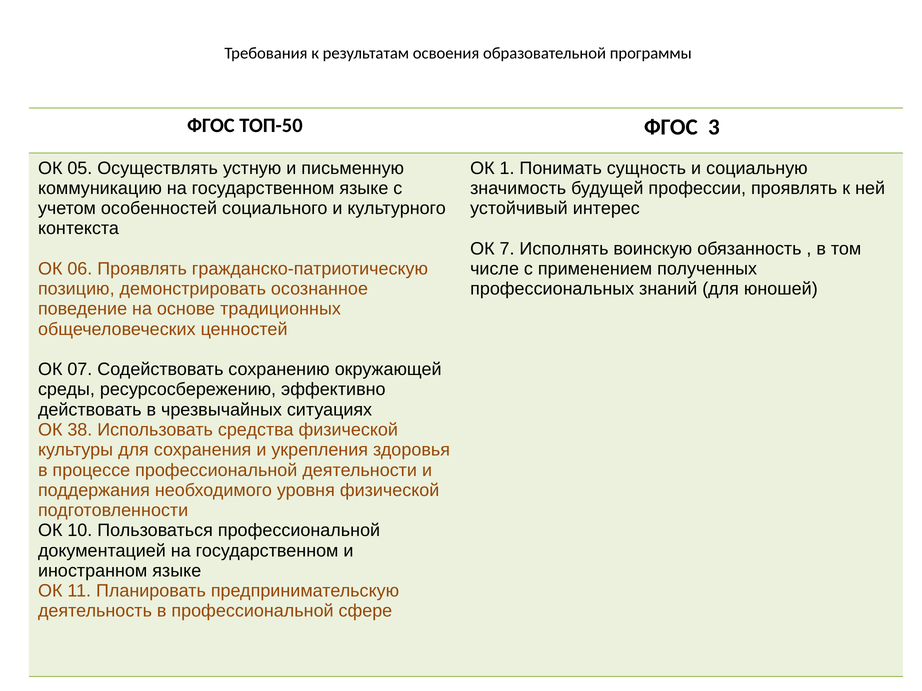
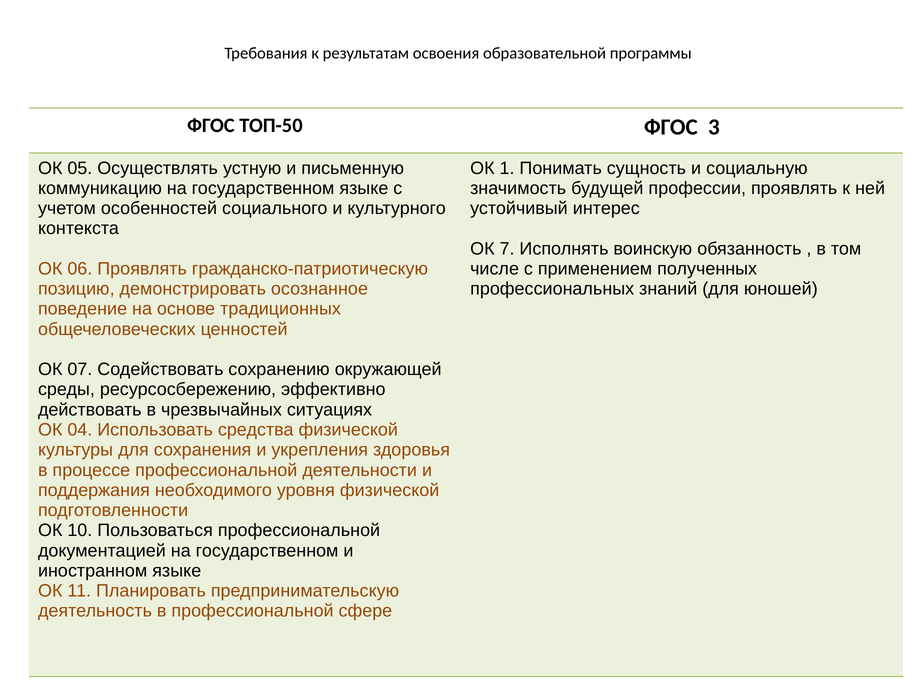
38: 38 -> 04
